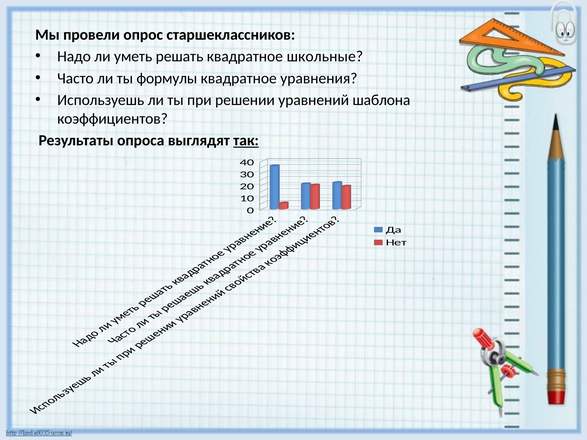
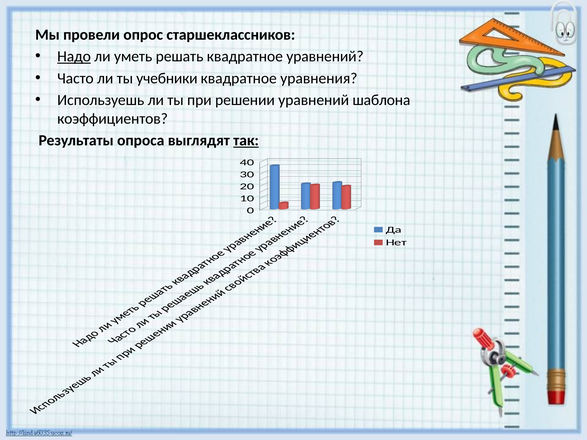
Надо underline: none -> present
квадратное школьные: школьные -> уравнений
формулы: формулы -> учебники
